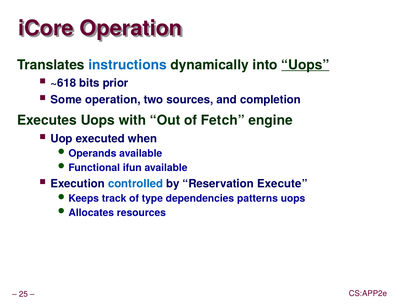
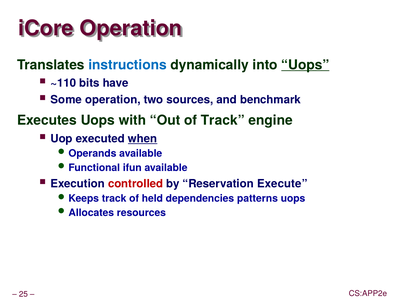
~618: ~618 -> ~110
prior: prior -> have
completion: completion -> benchmark
of Fetch: Fetch -> Track
when underline: none -> present
controlled colour: blue -> red
type: type -> held
